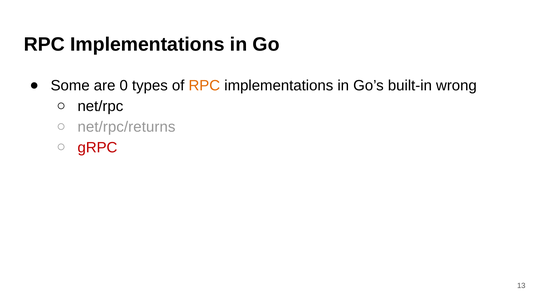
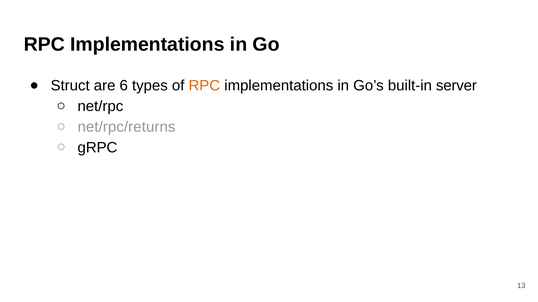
Some: Some -> Struct
0: 0 -> 6
wrong: wrong -> server
gRPC colour: red -> black
